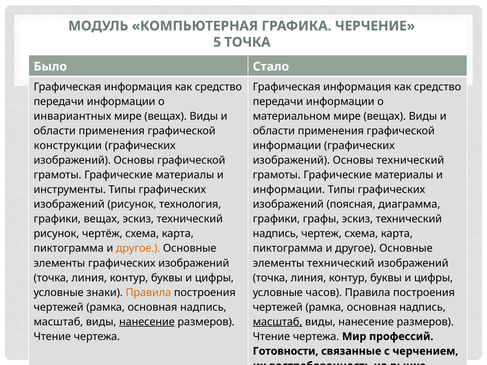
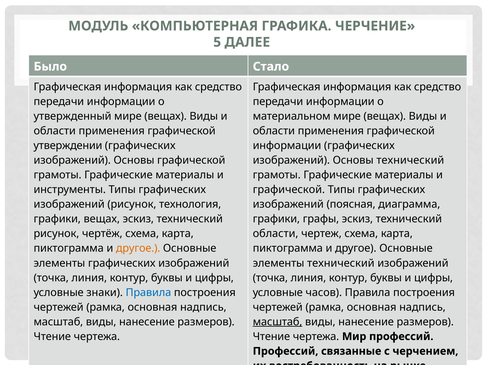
5 ТОЧКА: ТОЧКА -> ДАЛЕЕ
инвариантных: инвариантных -> утвержденный
конструкции: конструкции -> утверждении
информации at (289, 190): информации -> графической
надпись at (276, 234): надпись -> области
Правила at (148, 293) colour: orange -> blue
нанесение at (147, 322) underline: present -> none
Готовности at (286, 351): Готовности -> Профессий
